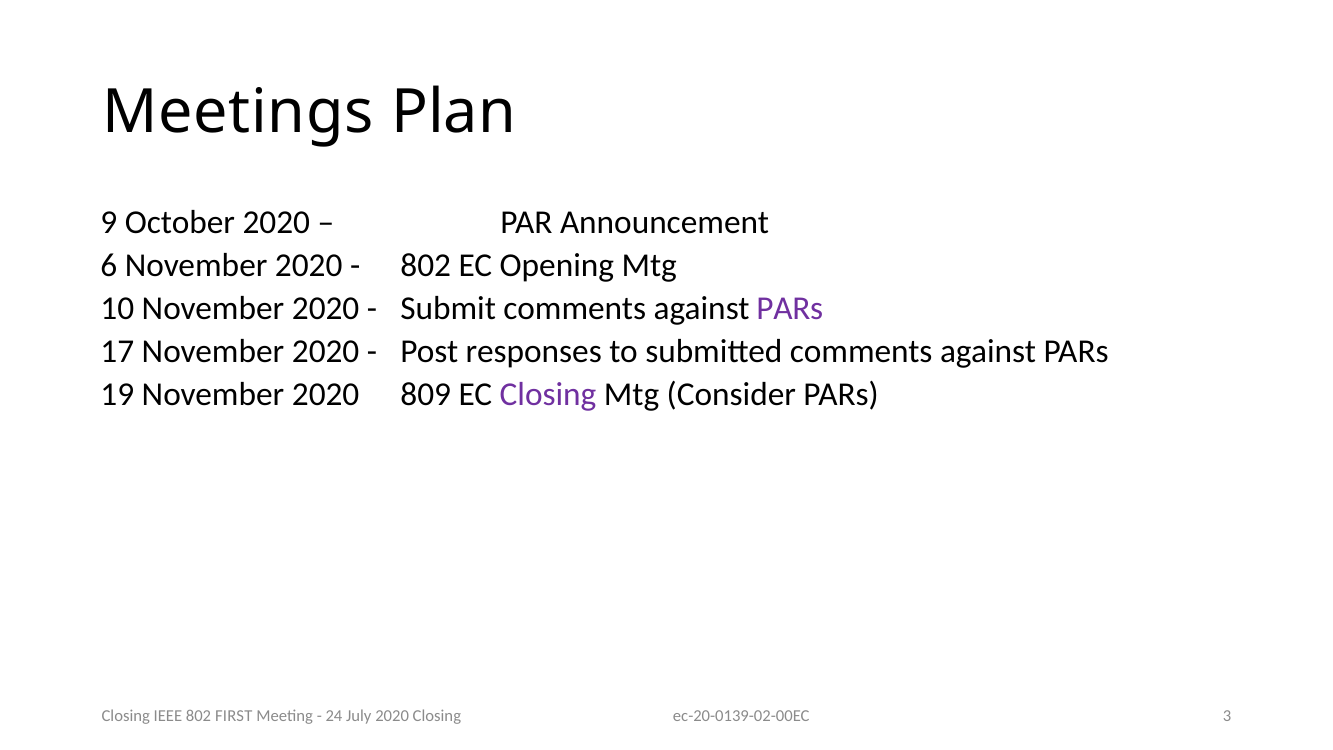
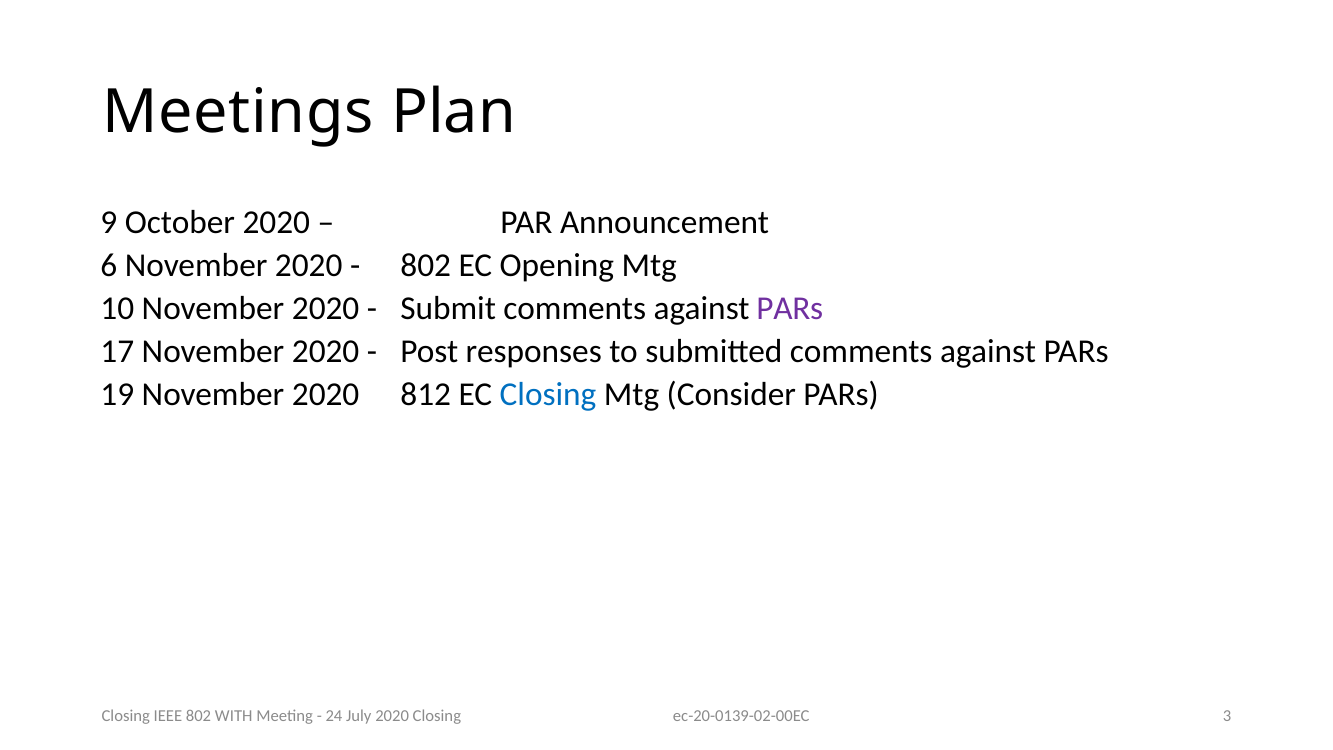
809: 809 -> 812
Closing at (548, 394) colour: purple -> blue
FIRST: FIRST -> WITH
